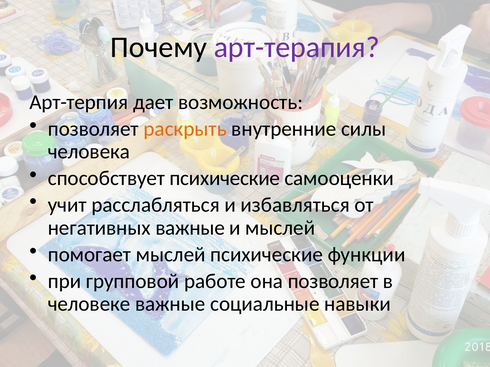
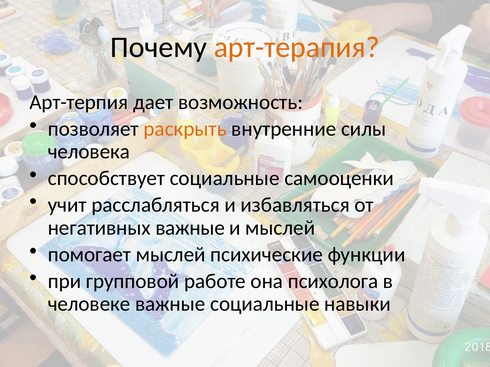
арт-терапия colour: purple -> orange
способствует психические: психические -> социальные
она позволяет: позволяет -> психолога
